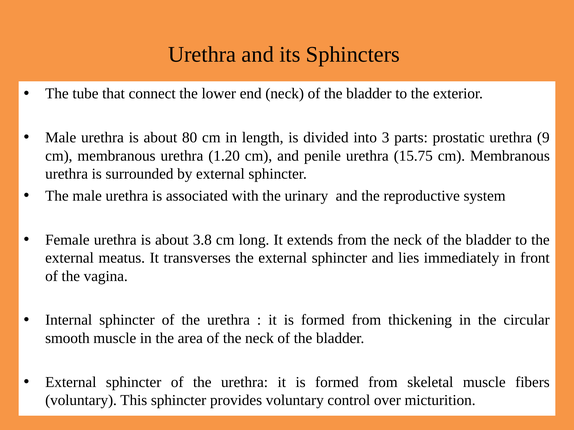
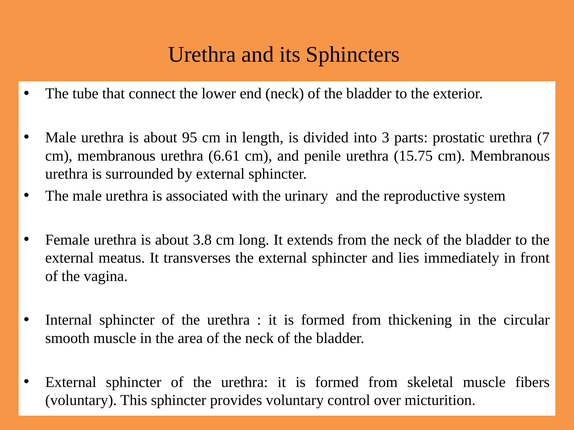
80: 80 -> 95
9: 9 -> 7
1.20: 1.20 -> 6.61
